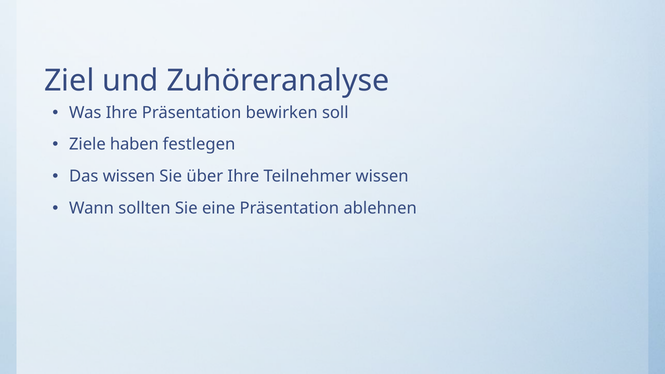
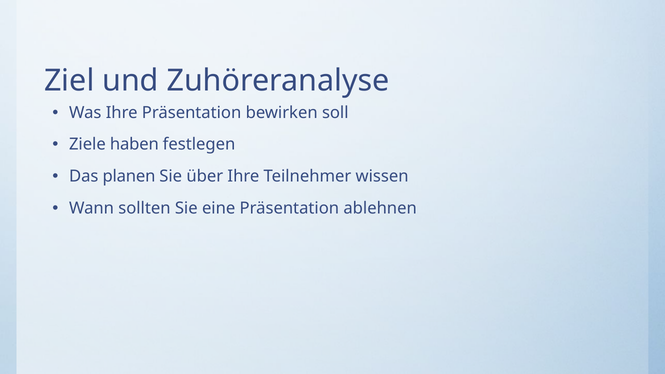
Das wissen: wissen -> planen
